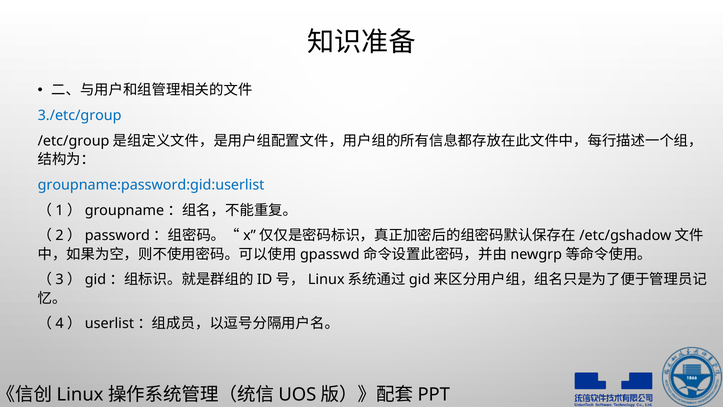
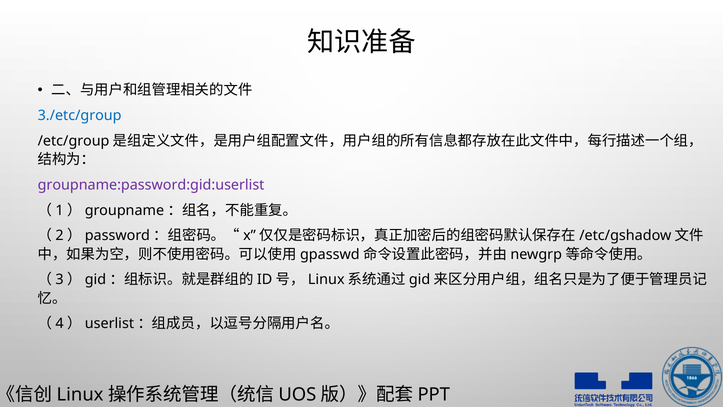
groupname:password:gid:userlist colour: blue -> purple
